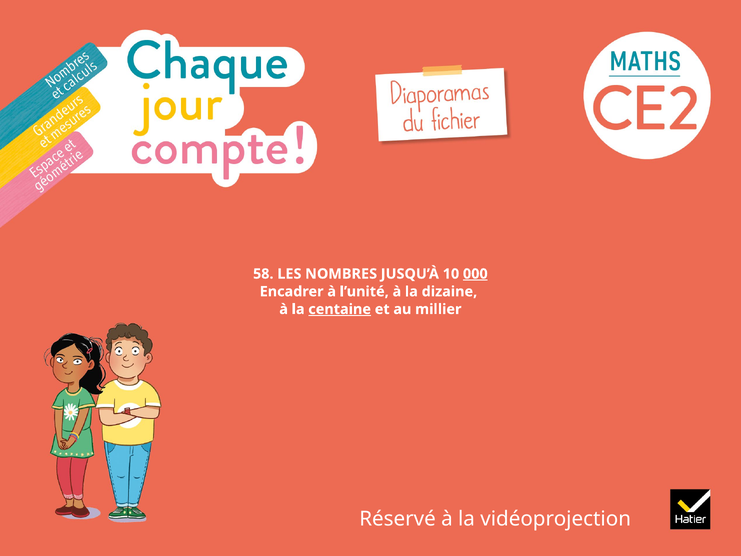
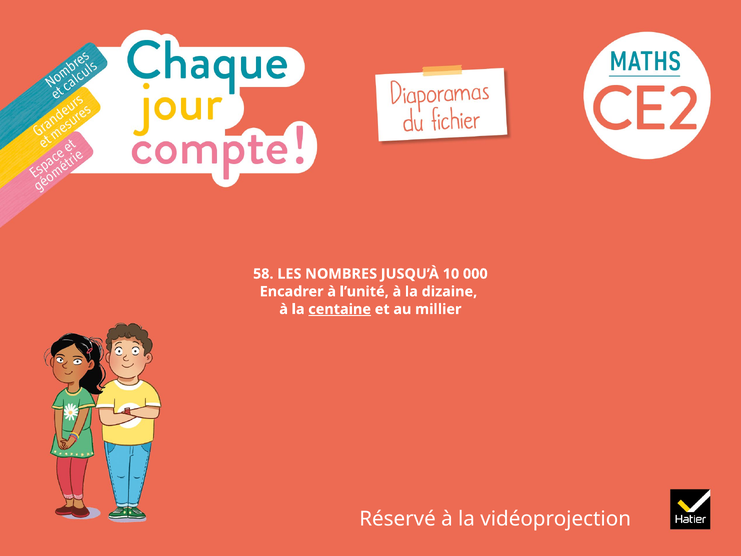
000 underline: present -> none
